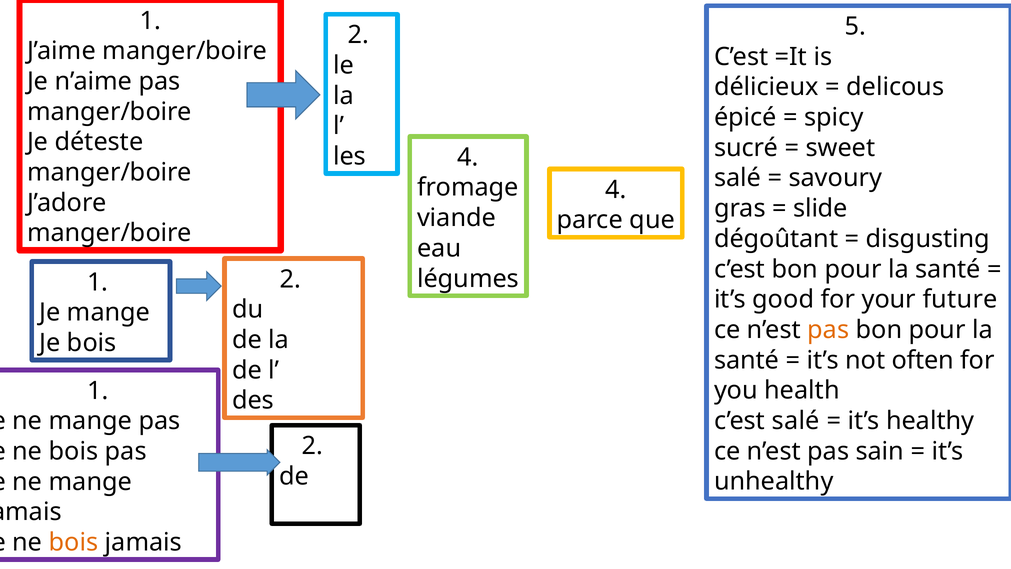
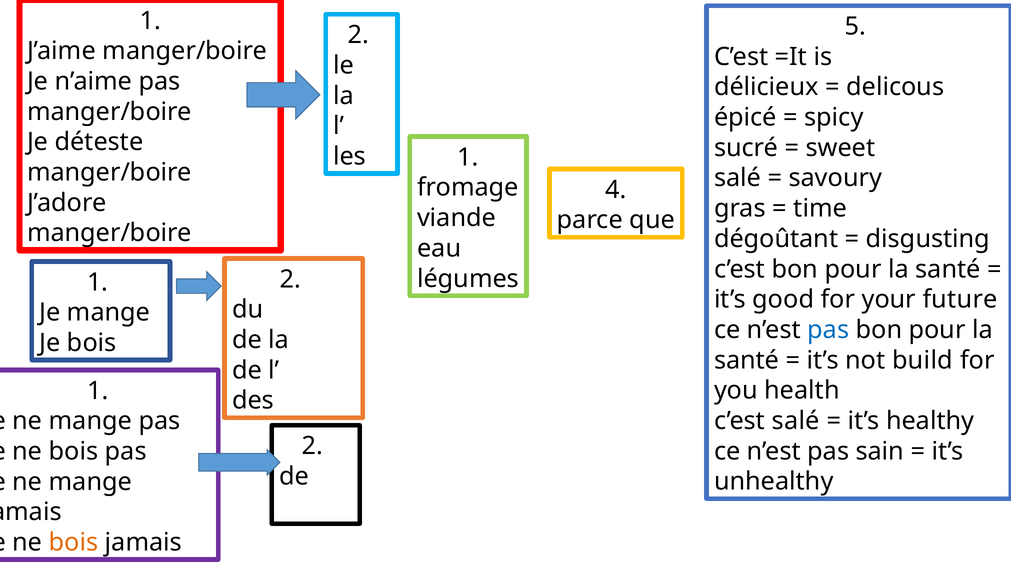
les 4: 4 -> 1
slide: slide -> time
pas at (828, 330) colour: orange -> blue
often: often -> build
